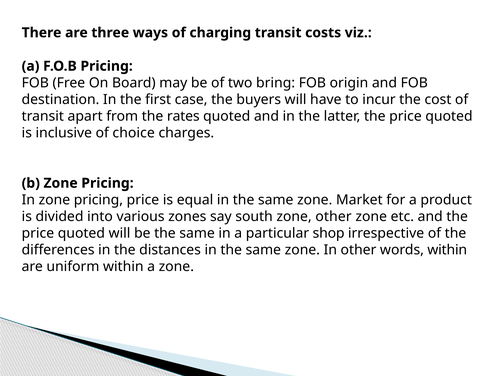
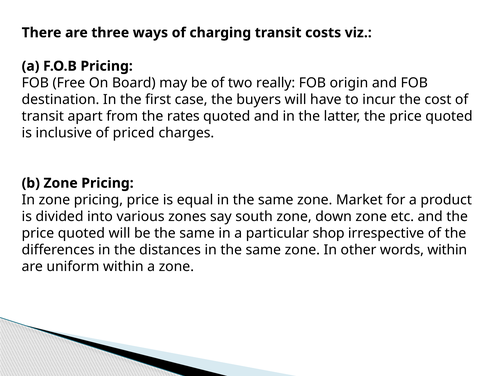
bring: bring -> really
choice: choice -> priced
zone other: other -> down
